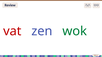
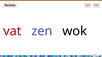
wok colour: green -> black
